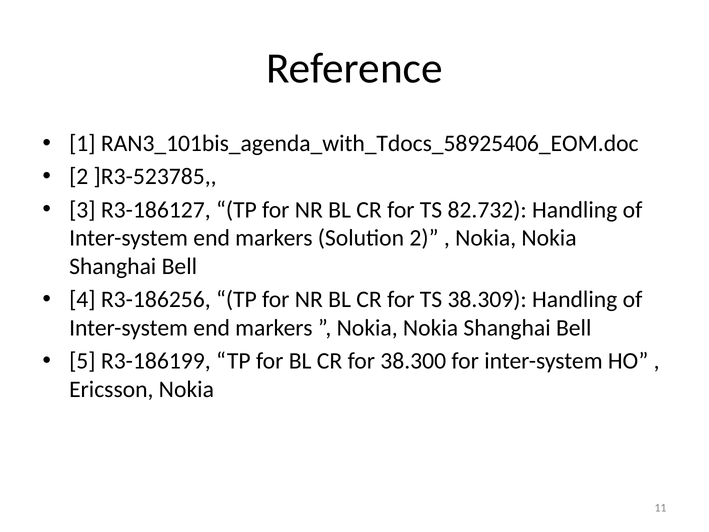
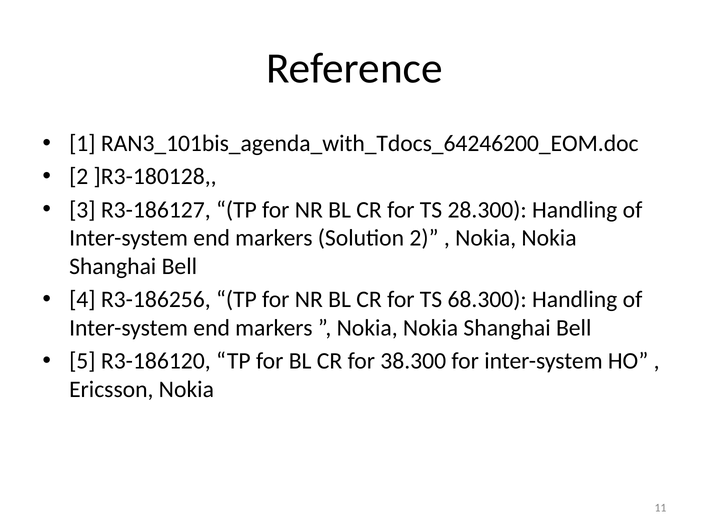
RAN3_101bis_agenda_with_Tdocs_58925406_EOM.doc: RAN3_101bis_agenda_with_Tdocs_58925406_EOM.doc -> RAN3_101bis_agenda_with_Tdocs_64246200_EOM.doc
]R3-523785: ]R3-523785 -> ]R3-180128
82.732: 82.732 -> 28.300
38.309: 38.309 -> 68.300
R3-186199: R3-186199 -> R3-186120
